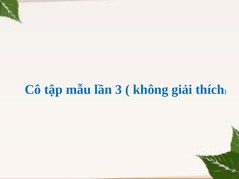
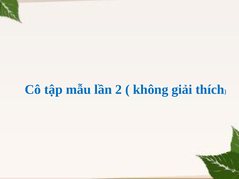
3: 3 -> 2
